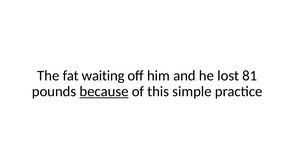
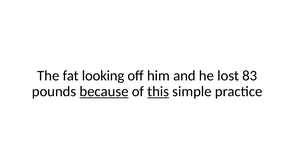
waiting: waiting -> looking
81: 81 -> 83
this underline: none -> present
